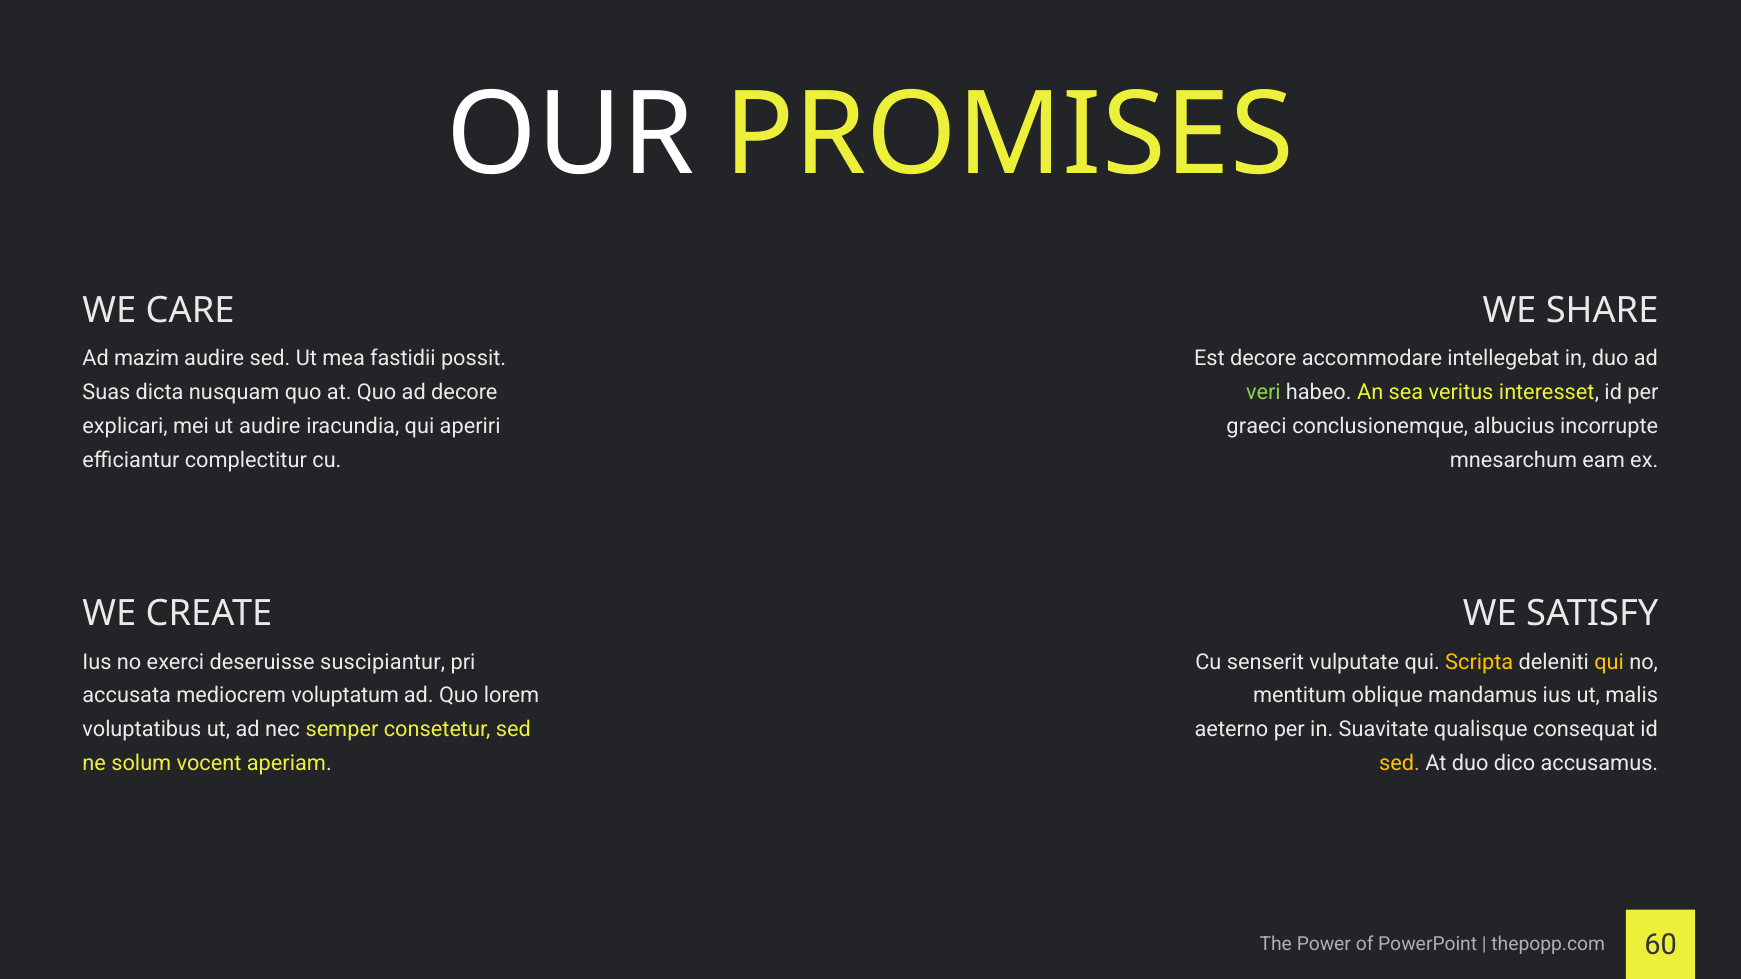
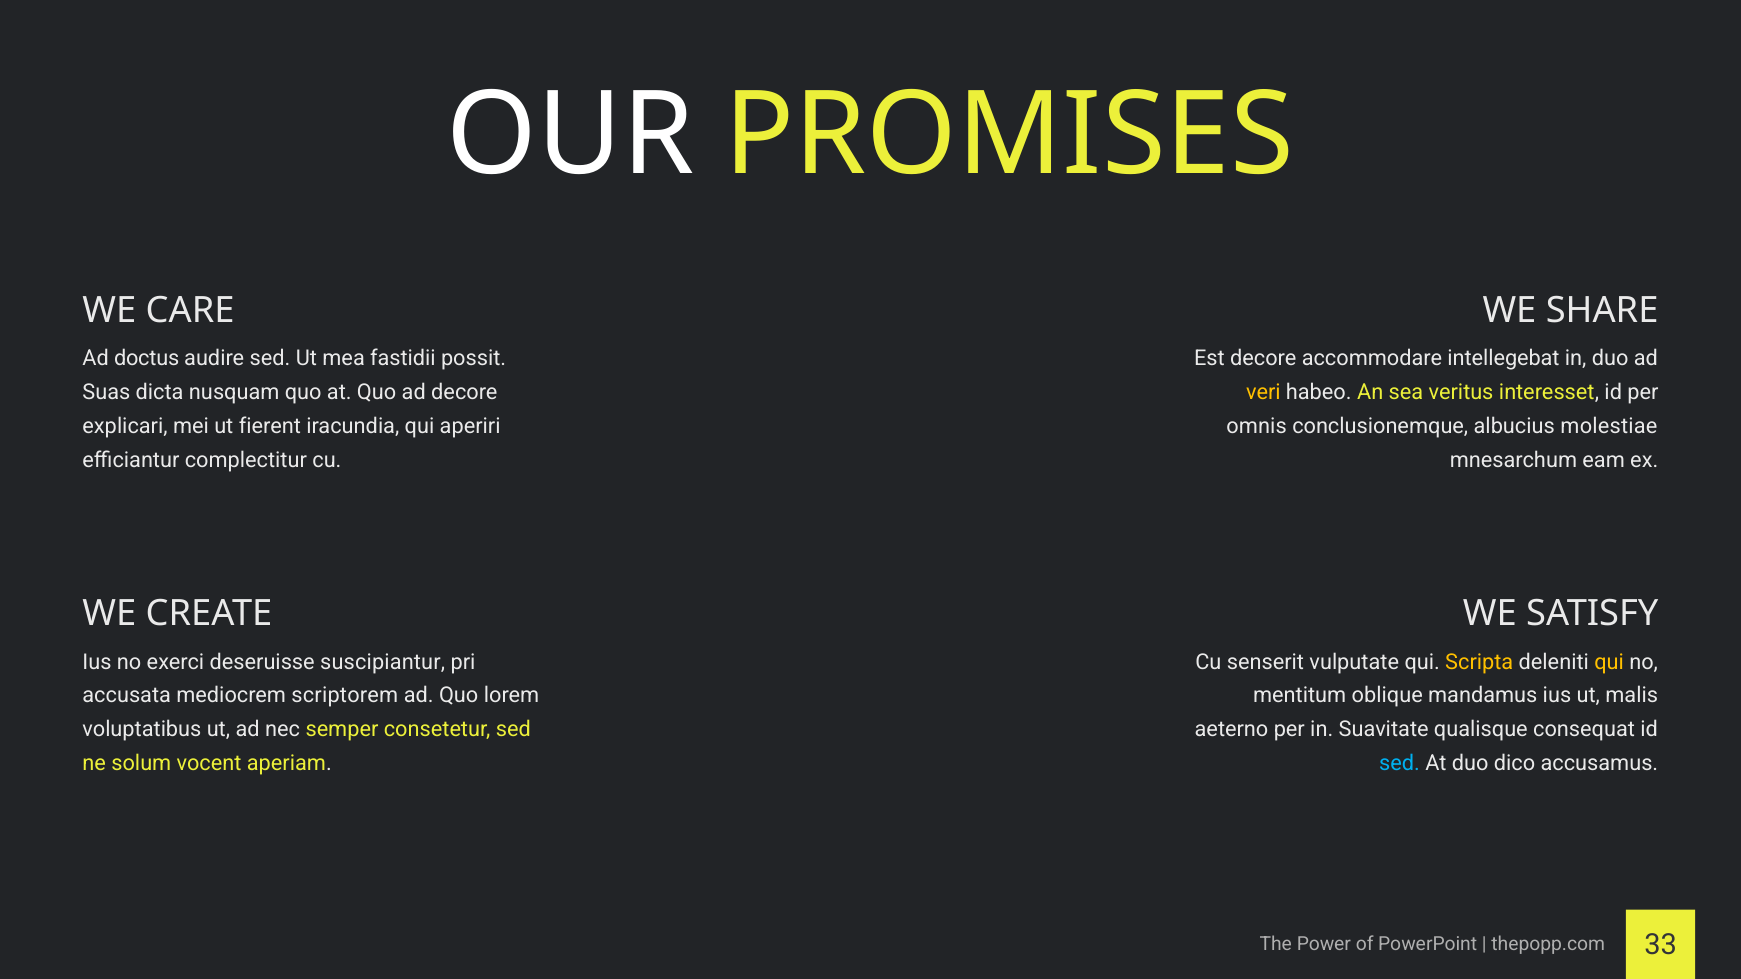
mazim: mazim -> doctus
veri colour: light green -> yellow
ut audire: audire -> fierent
graeci: graeci -> omnis
incorrupte: incorrupte -> molestiae
voluptatum: voluptatum -> scriptorem
sed at (1400, 764) colour: yellow -> light blue
60: 60 -> 33
